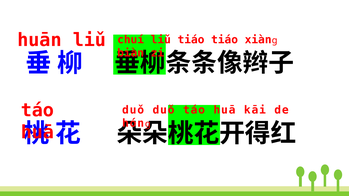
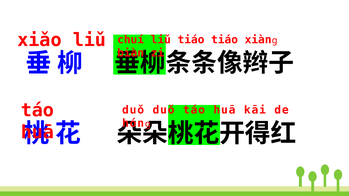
huān: huān -> xiǎo
